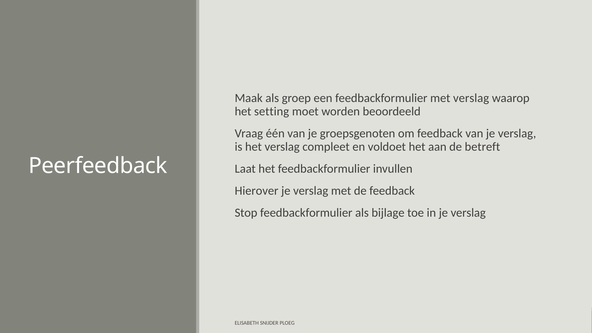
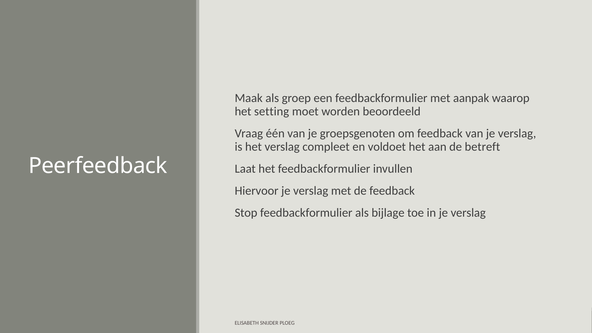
met verslag: verslag -> aanpak
Hierover: Hierover -> Hiervoor
